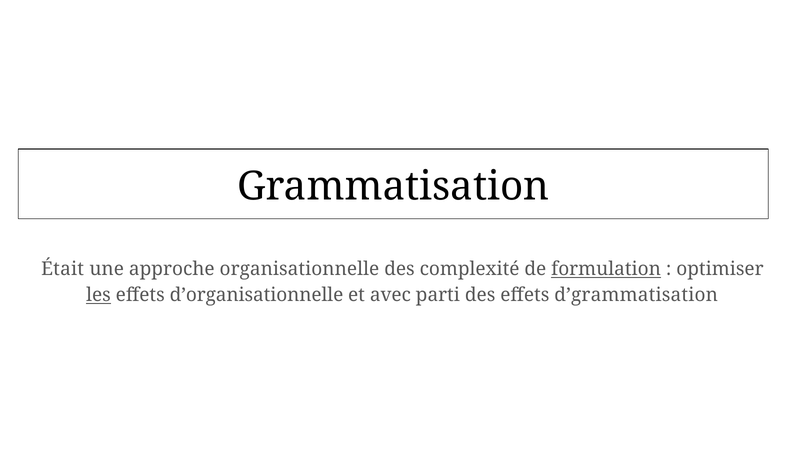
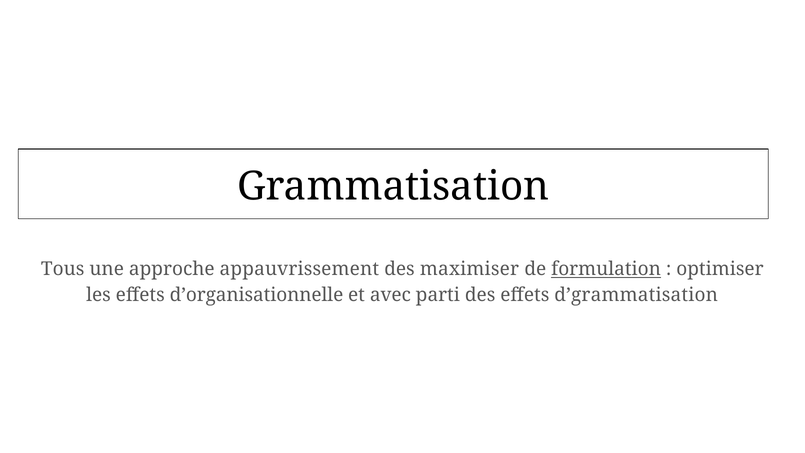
Était: Était -> Tous
organisationnelle: organisationnelle -> appauvrissement
complexité: complexité -> maximiser
les underline: present -> none
